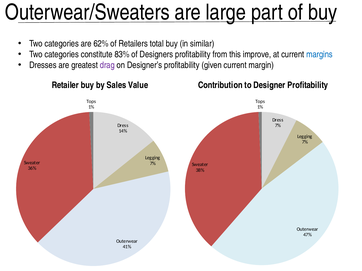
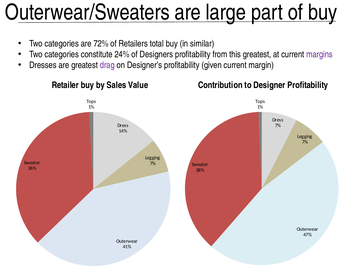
62%: 62% -> 72%
83%: 83% -> 24%
this improve: improve -> greatest
margins colour: blue -> purple
